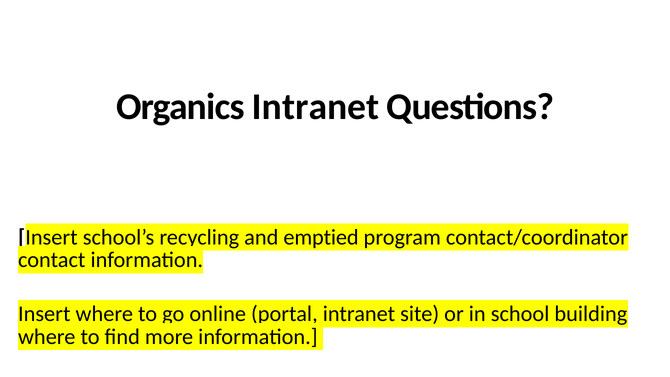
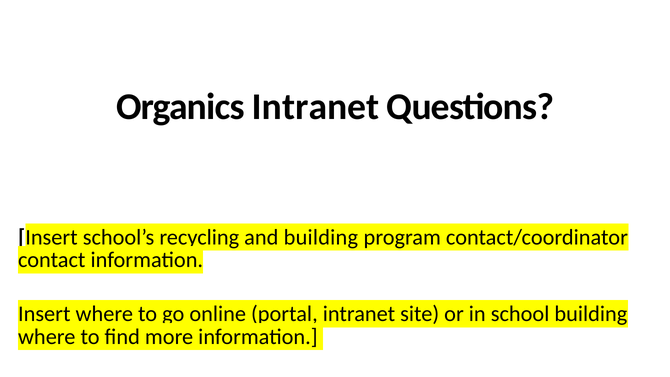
and emptied: emptied -> building
